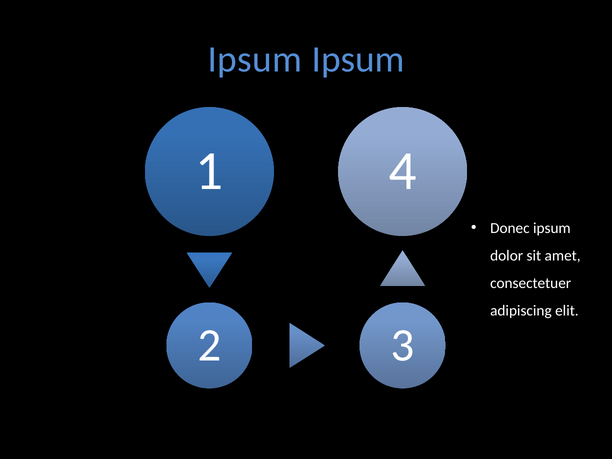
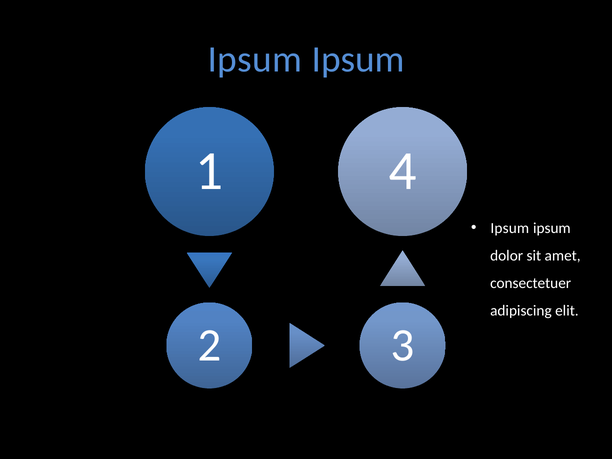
Donec at (510, 228): Donec -> Ipsum
